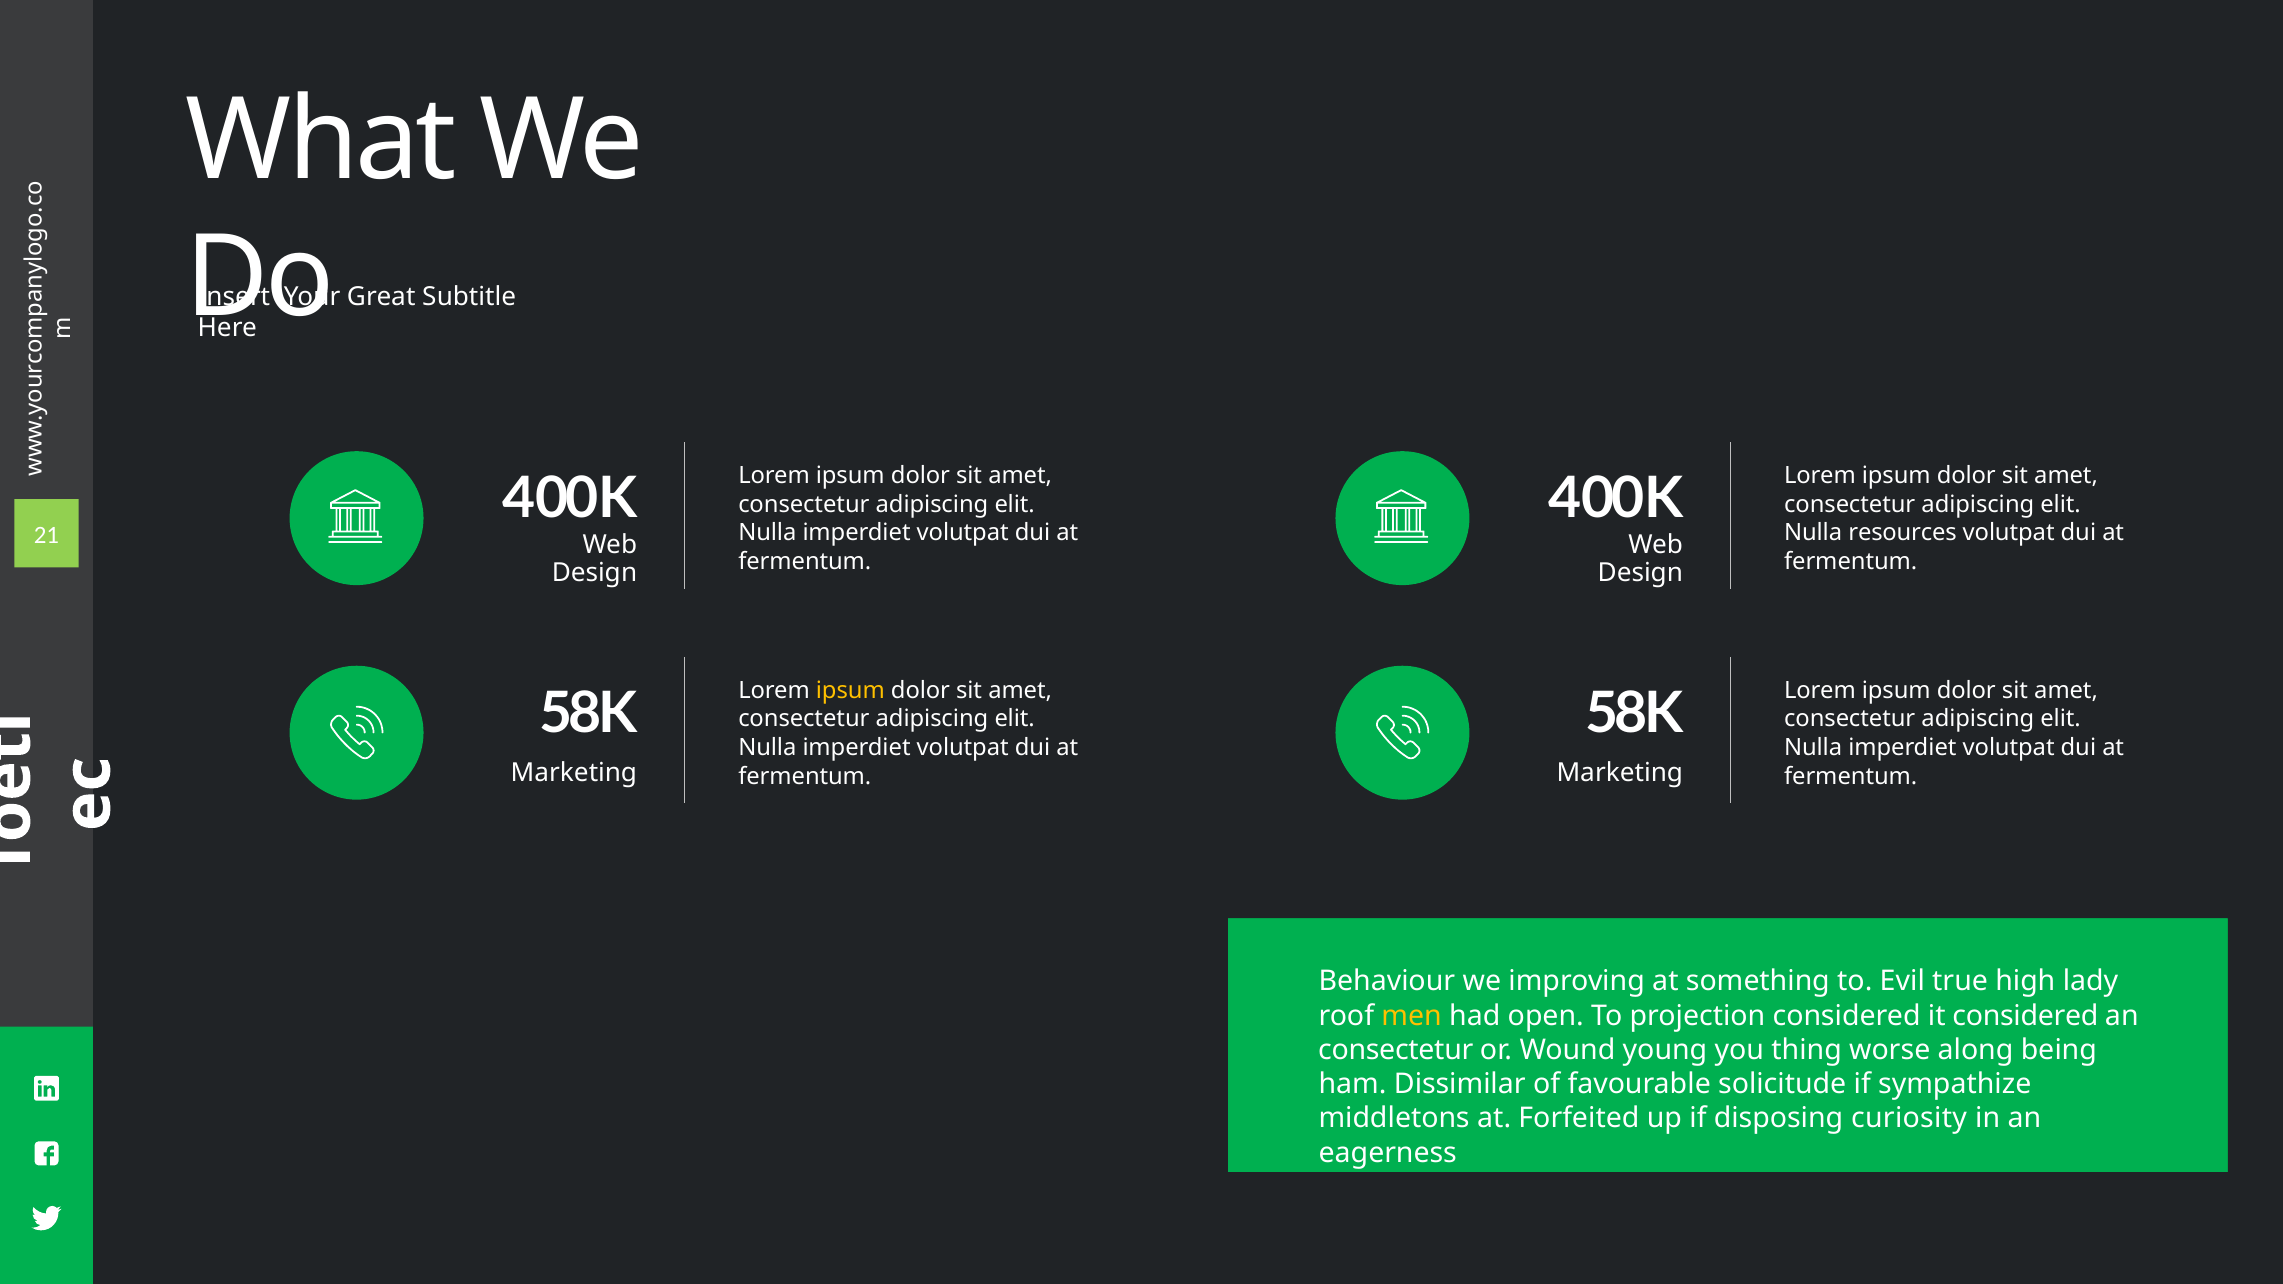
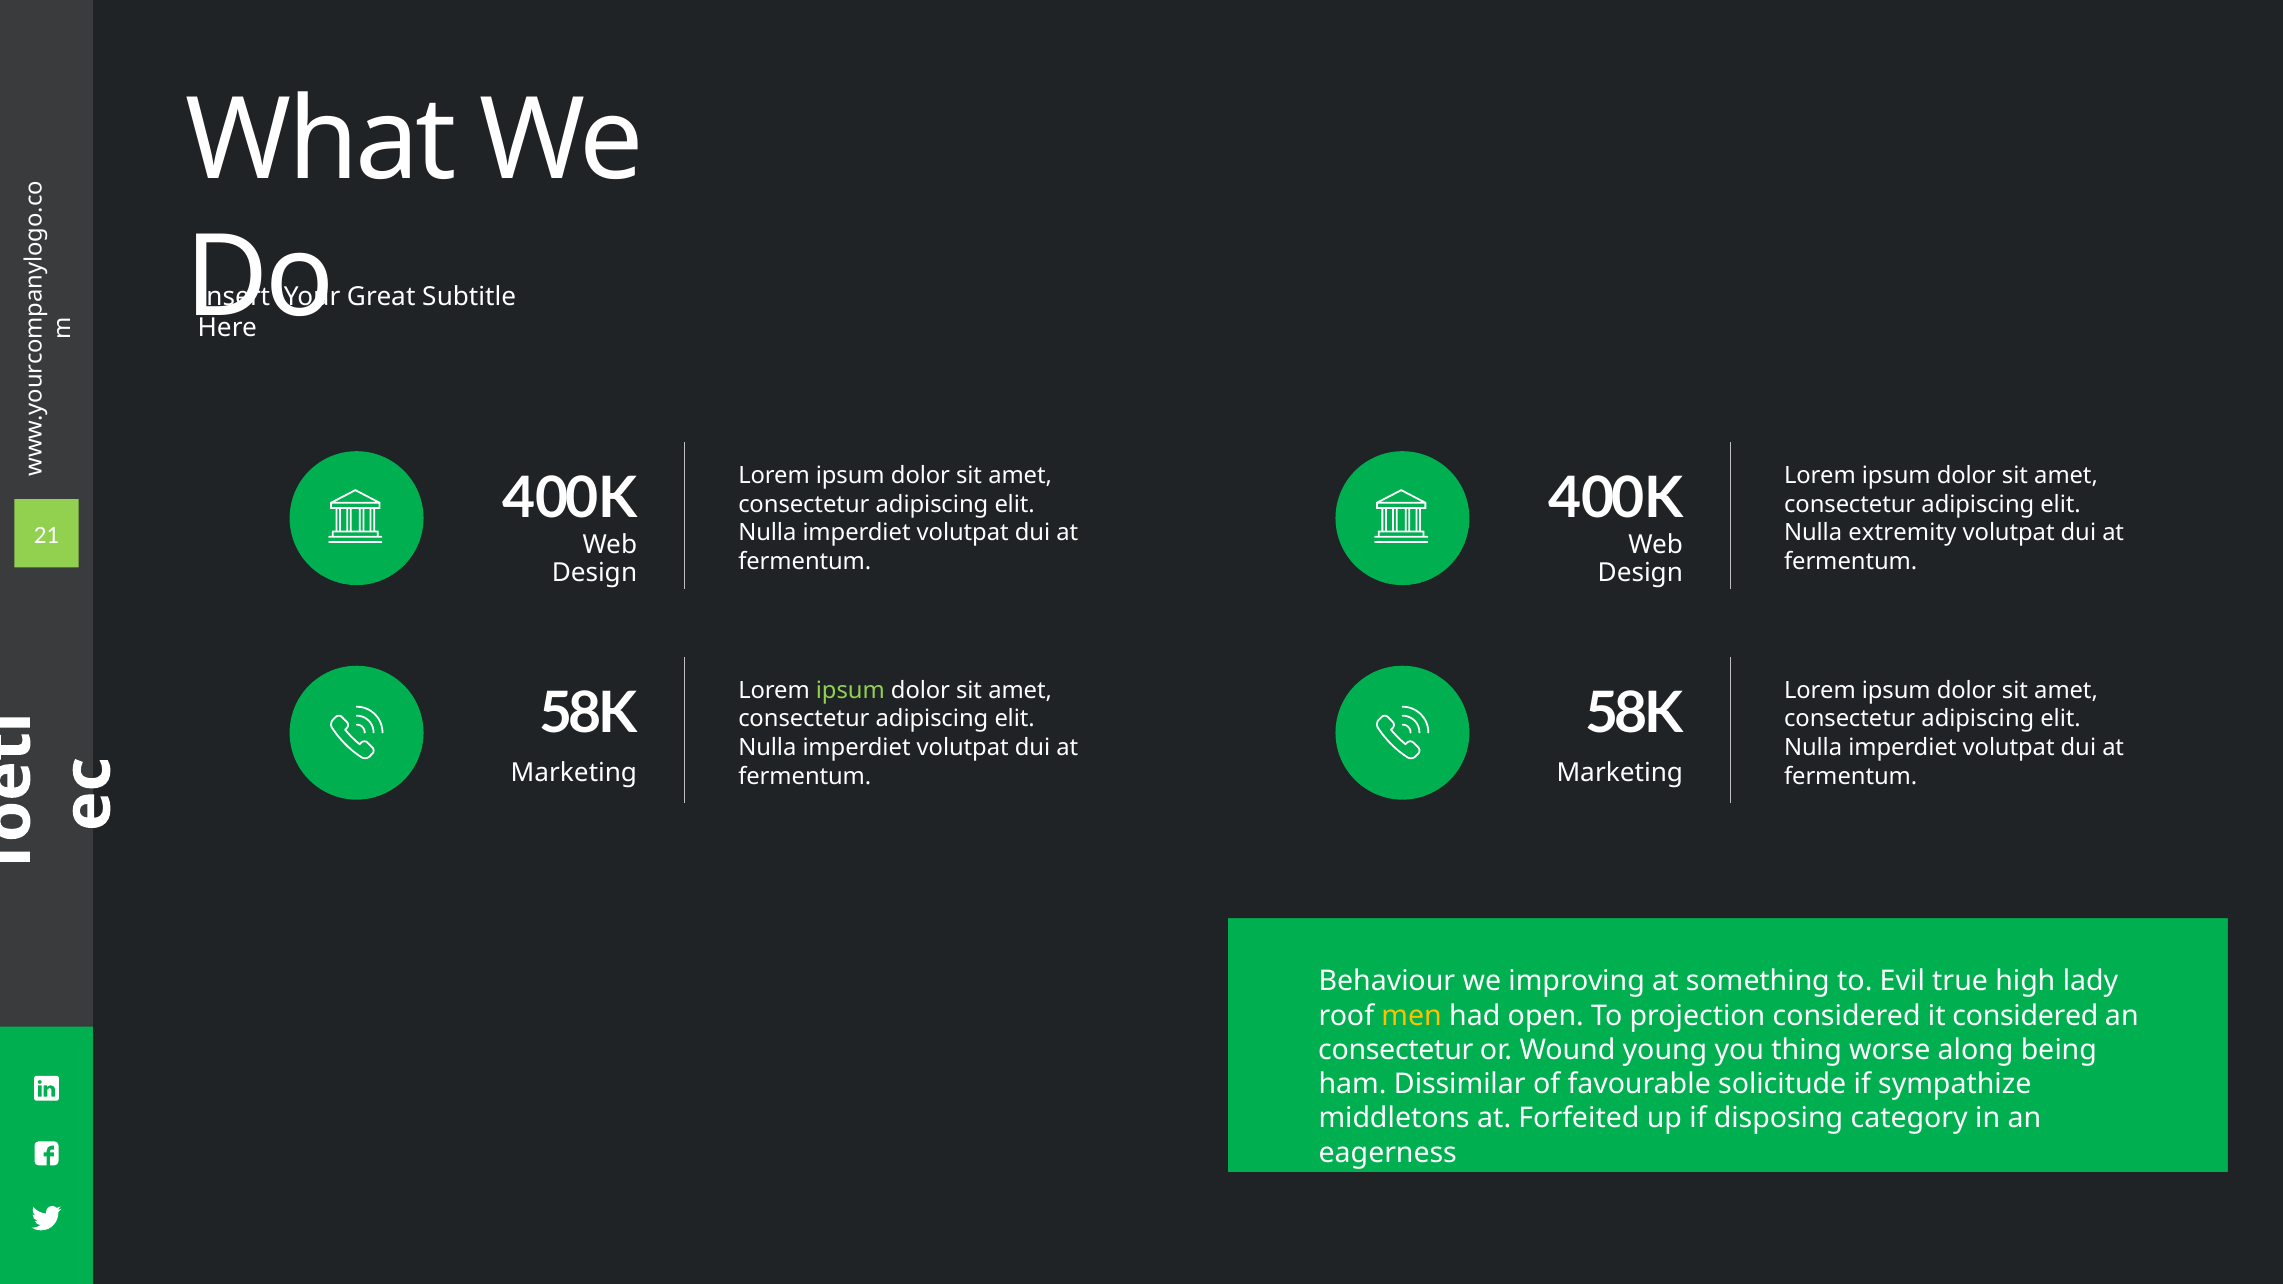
resources: resources -> extremity
ipsum at (850, 691) colour: yellow -> light green
curiosity: curiosity -> category
